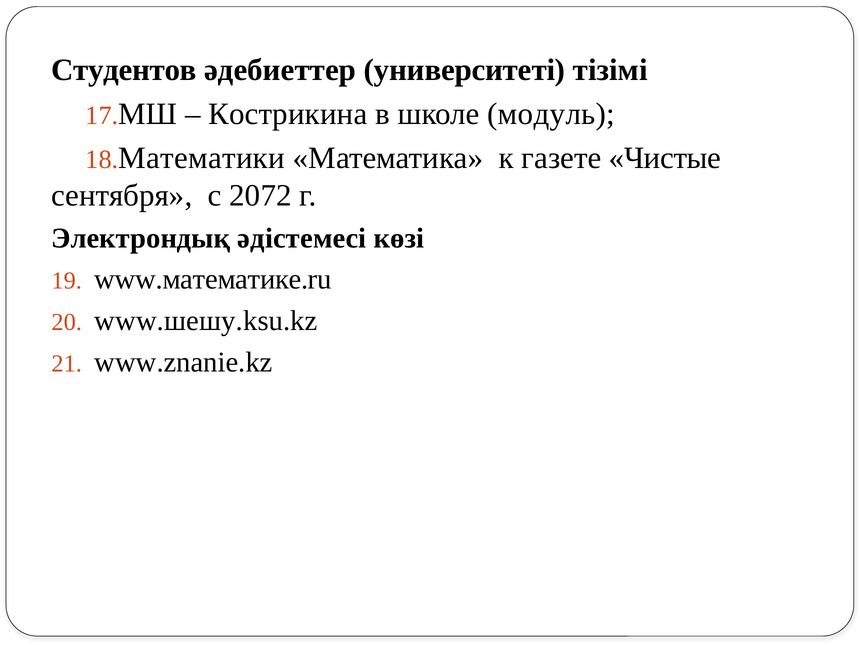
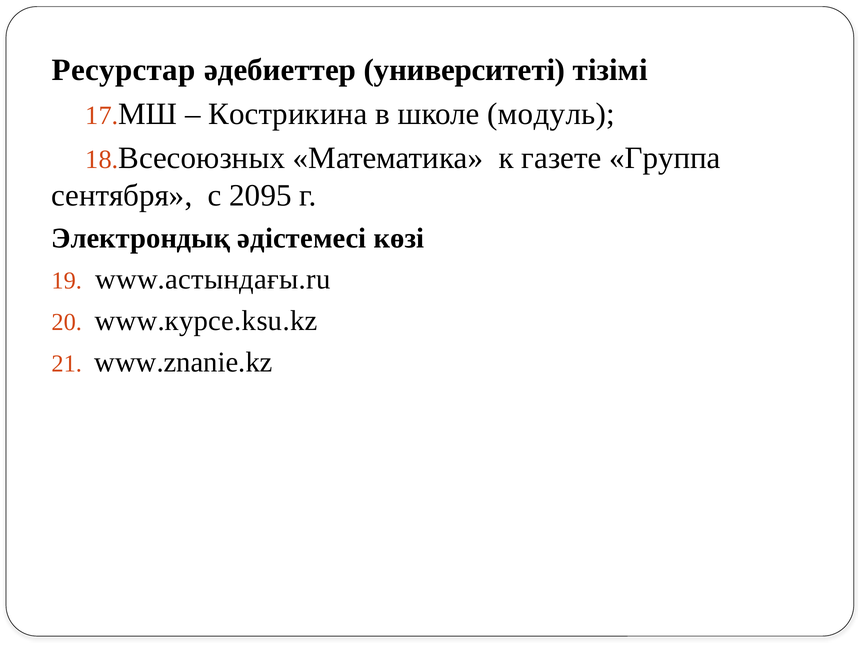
Студентов: Студентов -> Ресурстар
Математики: Математики -> Всесоюзных
Чистые: Чистые -> Группа
2072: 2072 -> 2095
www.математике.ru: www.математике.ru -> www.астындағы.ru
www.шешу.ksu.kz: www.шешу.ksu.kz -> www.курсе.ksu.kz
